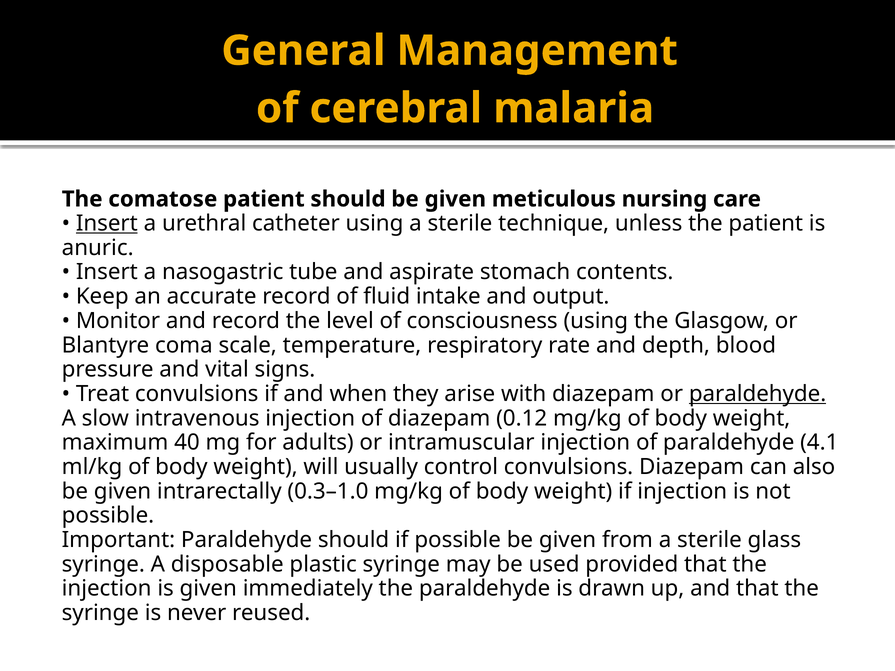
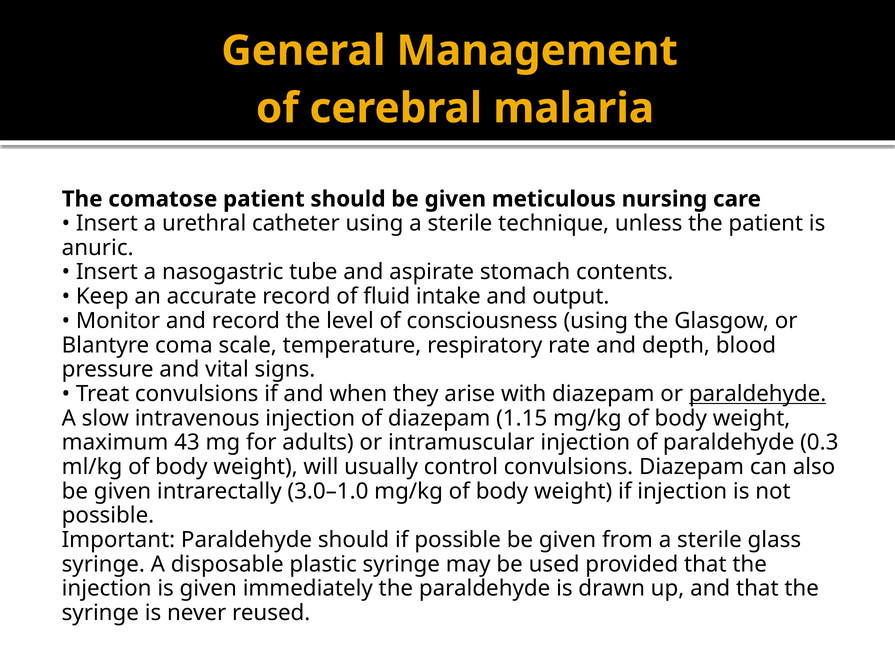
Insert at (107, 224) underline: present -> none
0.12: 0.12 -> 1.15
40: 40 -> 43
4.1: 4.1 -> 0.3
0.3–1.0: 0.3–1.0 -> 3.0–1.0
